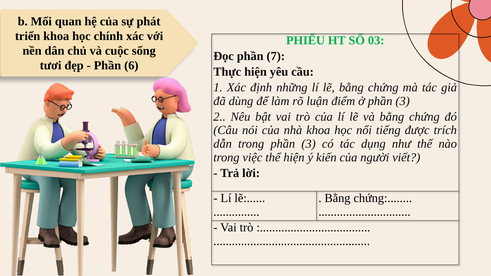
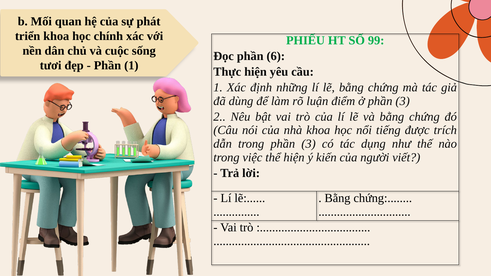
03: 03 -> 99
7: 7 -> 6
Phần 6: 6 -> 1
